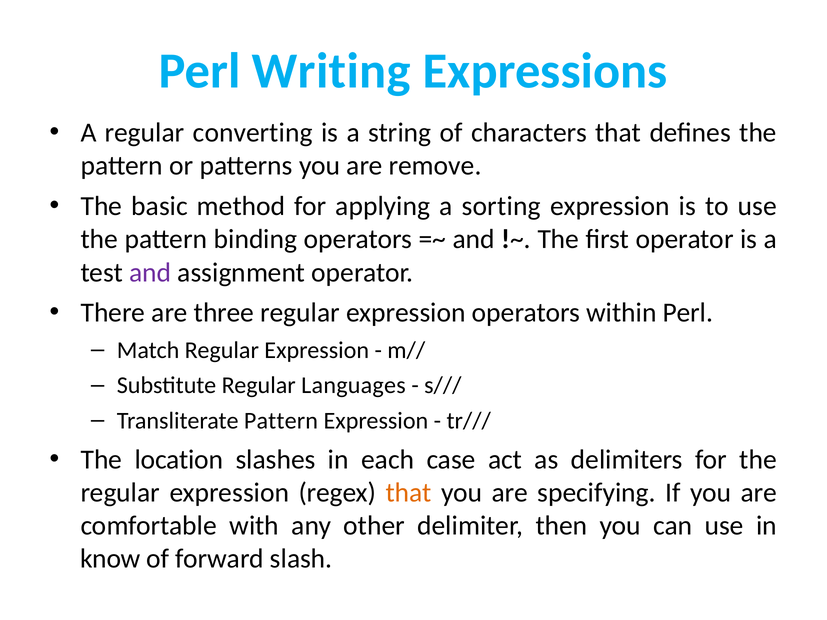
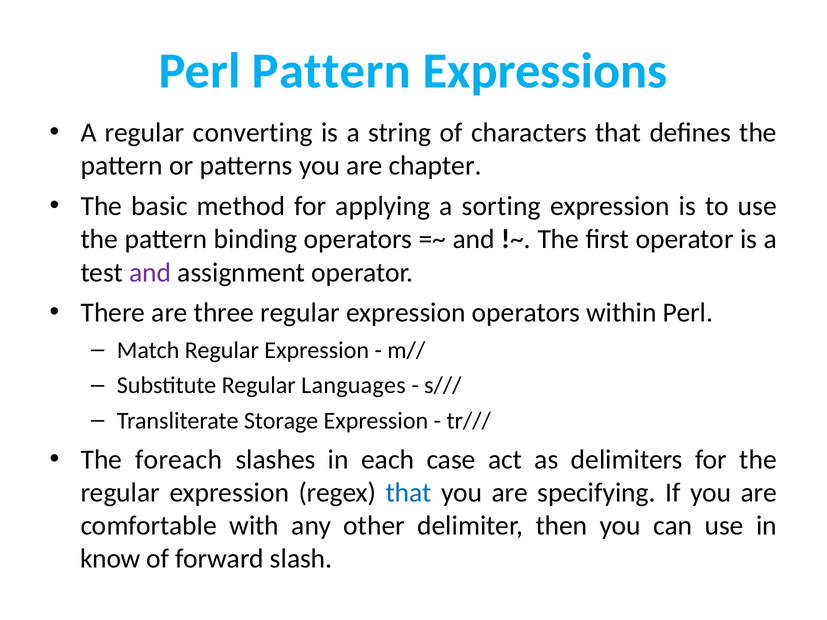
Perl Writing: Writing -> Pattern
remove: remove -> chapter
Transliterate Pattern: Pattern -> Storage
location: location -> foreach
that at (409, 493) colour: orange -> blue
